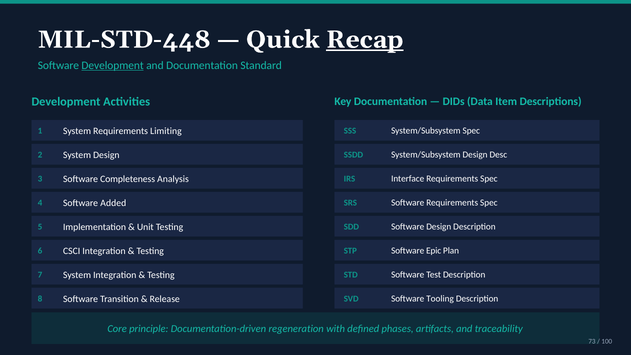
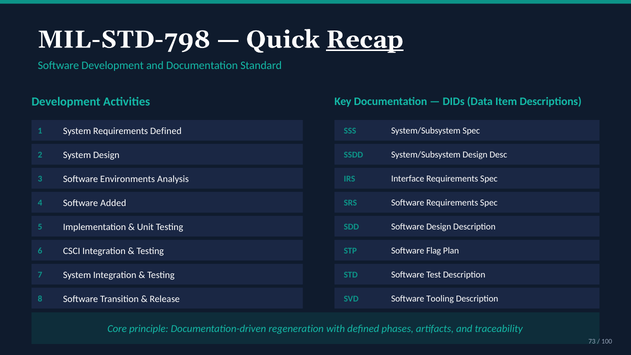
MIL-STD-448: MIL-STD-448 -> MIL-STD-798
Development at (113, 65) underline: present -> none
Requirements Limiting: Limiting -> Defined
Completeness: Completeness -> Environments
Epic: Epic -> Flag
